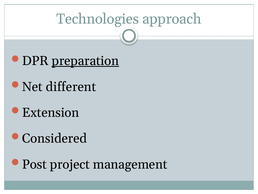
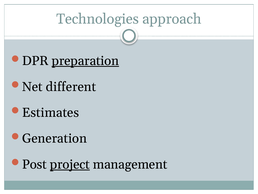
Extension: Extension -> Estimates
Considered: Considered -> Generation
project underline: none -> present
